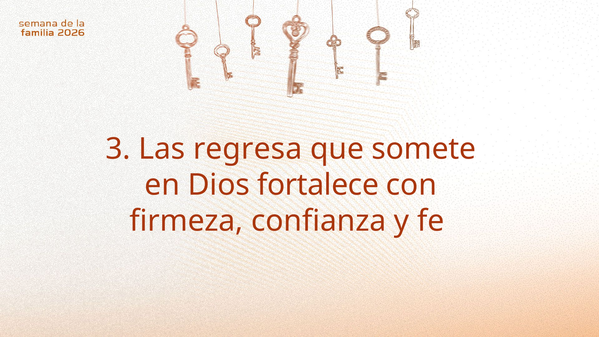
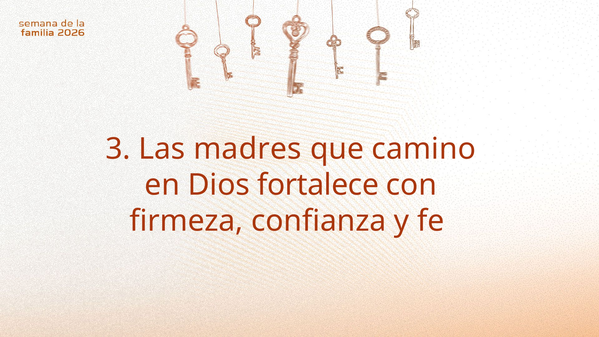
regresa: regresa -> madres
somete: somete -> camino
